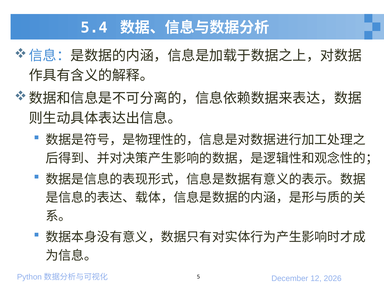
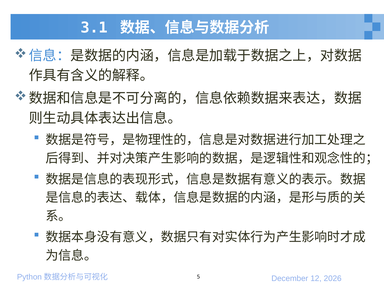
5.4: 5.4 -> 3.1
